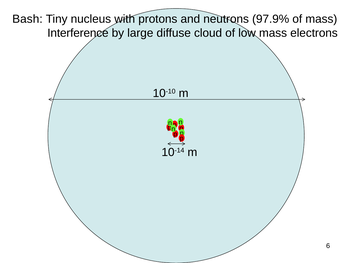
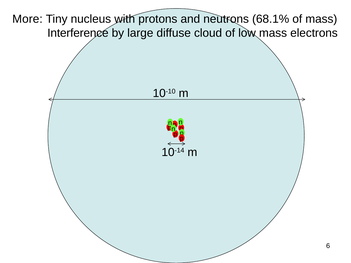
Bash: Bash -> More
97.9%: 97.9% -> 68.1%
